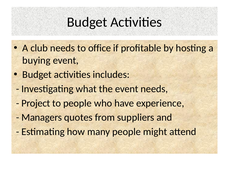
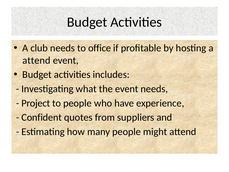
buying at (36, 60): buying -> attend
Managers: Managers -> Confident
